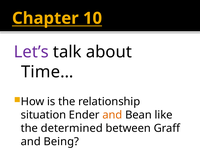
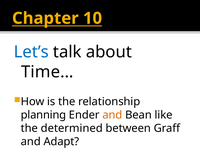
Let’s colour: purple -> blue
situation: situation -> planning
Being: Being -> Adapt
